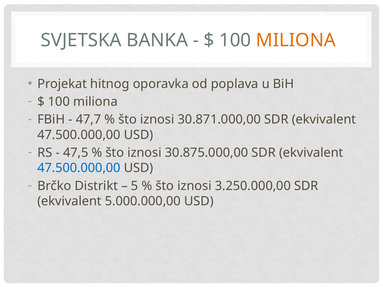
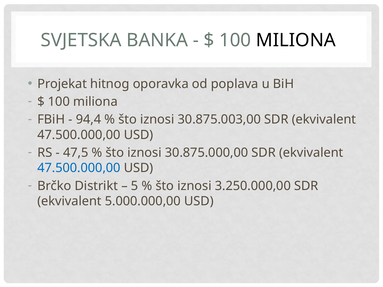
MILIONA at (296, 40) colour: orange -> black
47,7: 47,7 -> 94,4
30.871.000,00: 30.871.000,00 -> 30.875.003,00
